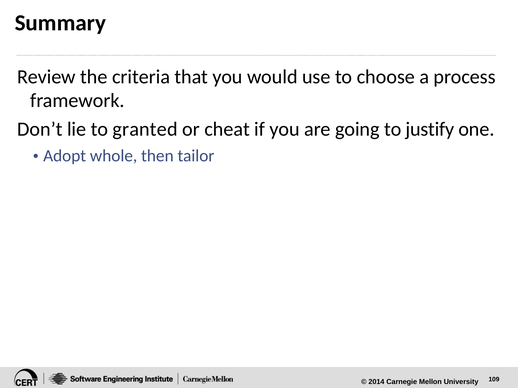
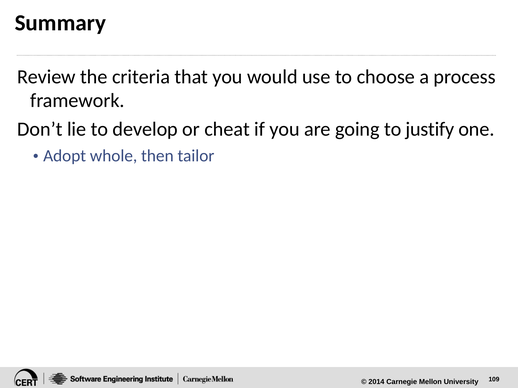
granted: granted -> develop
